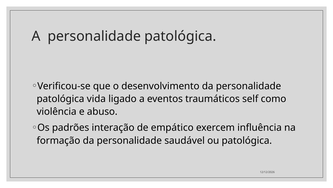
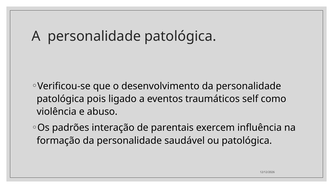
vida: vida -> pois
empático: empático -> parentais
